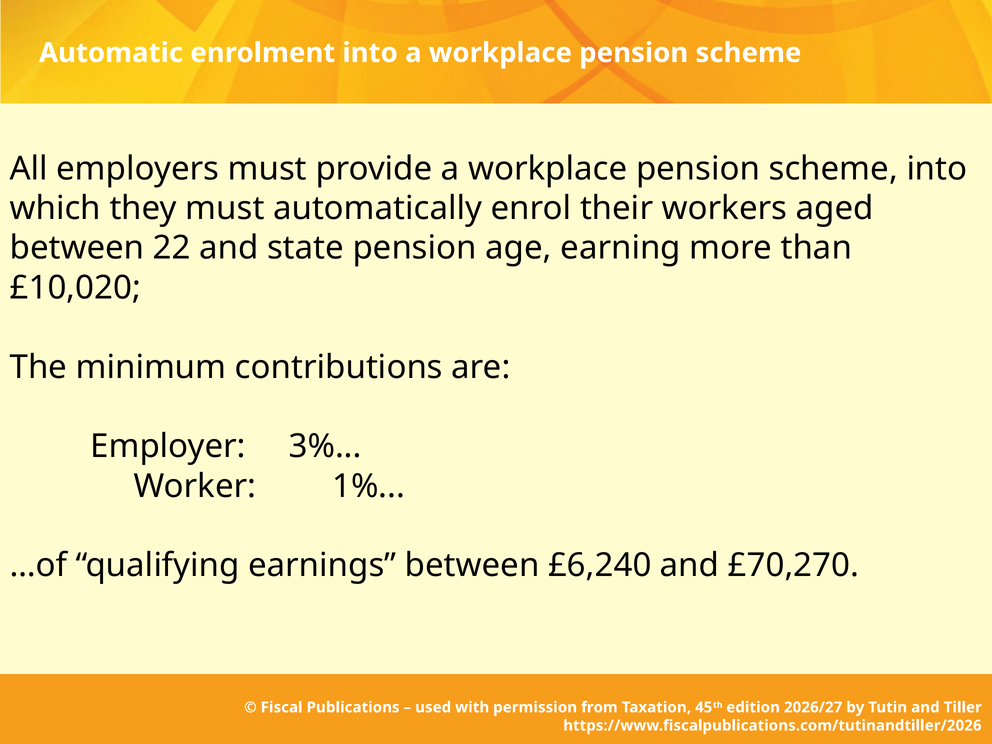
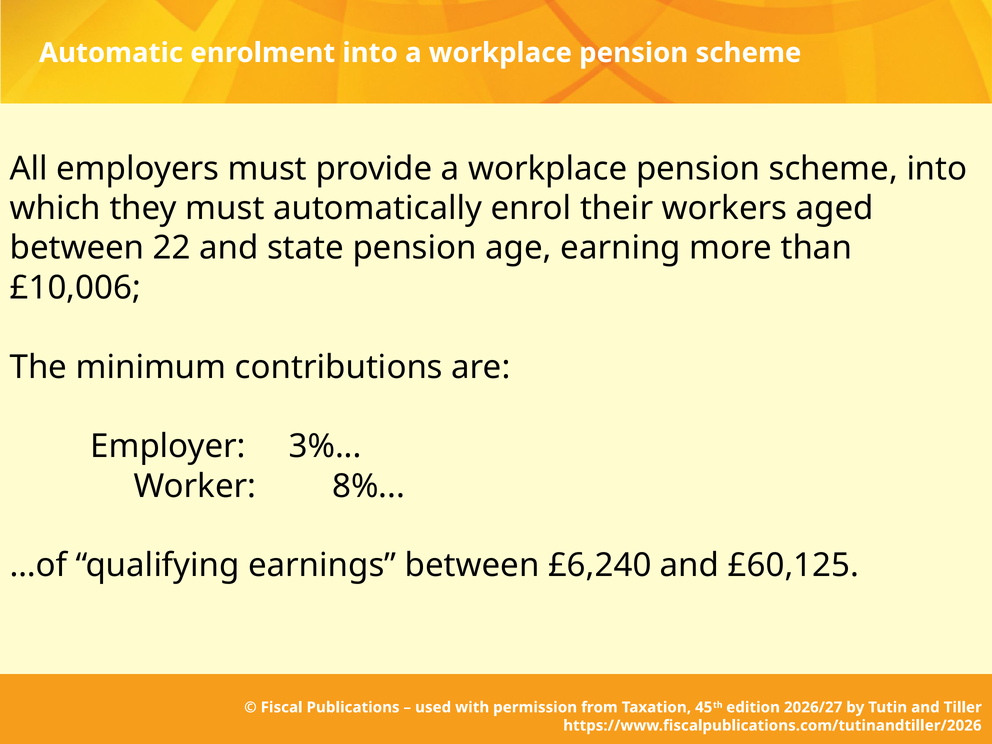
£10,020: £10,020 -> £10,006
1%: 1% -> 8%
£70,270: £70,270 -> £60,125
